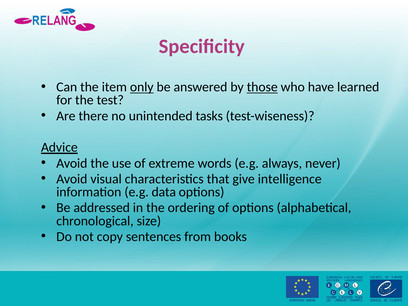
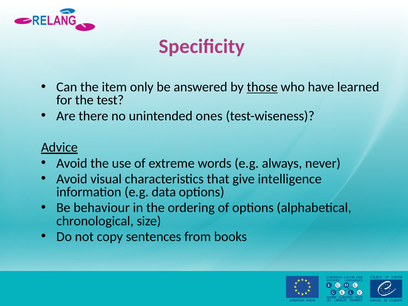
only underline: present -> none
tasks: tasks -> ones
addressed: addressed -> behaviour
